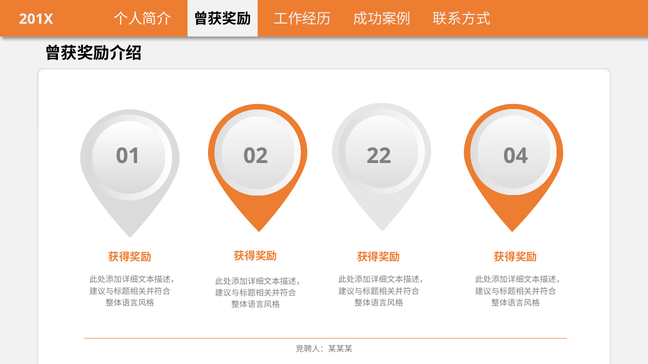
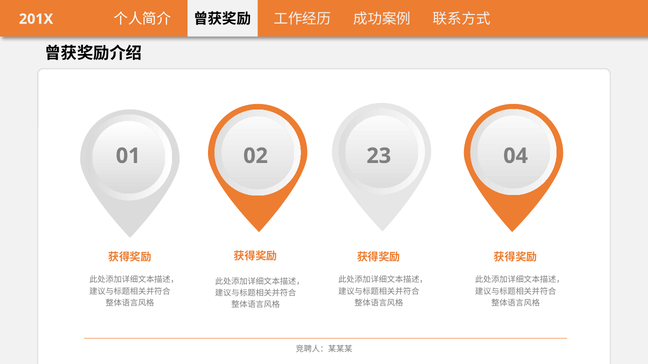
22: 22 -> 23
